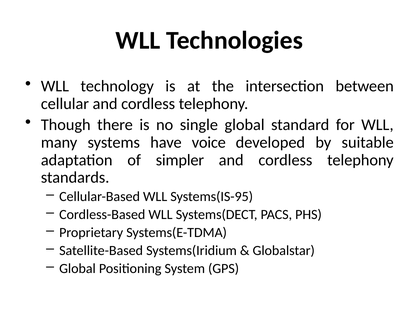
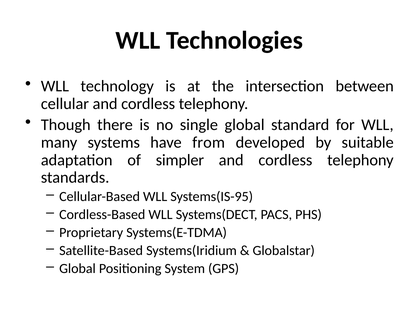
voice: voice -> from
